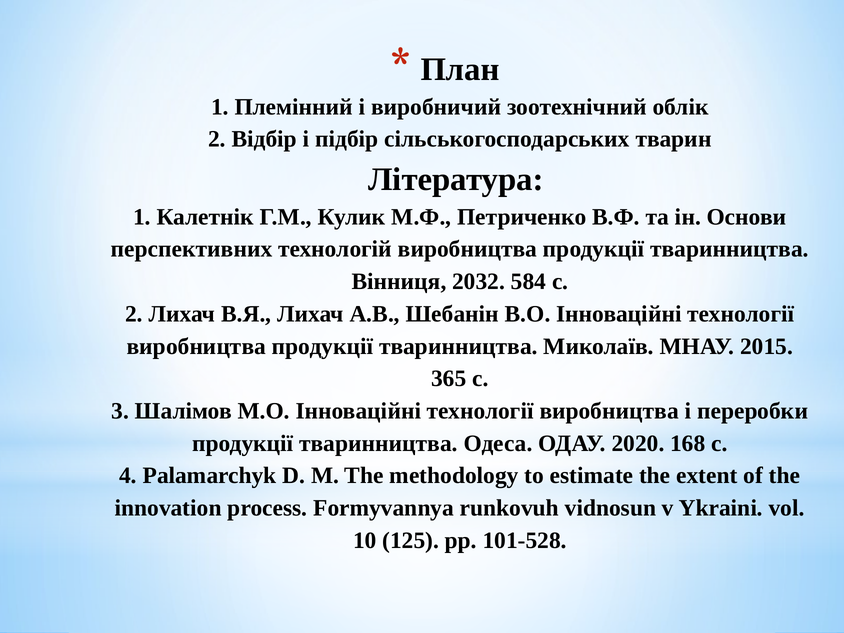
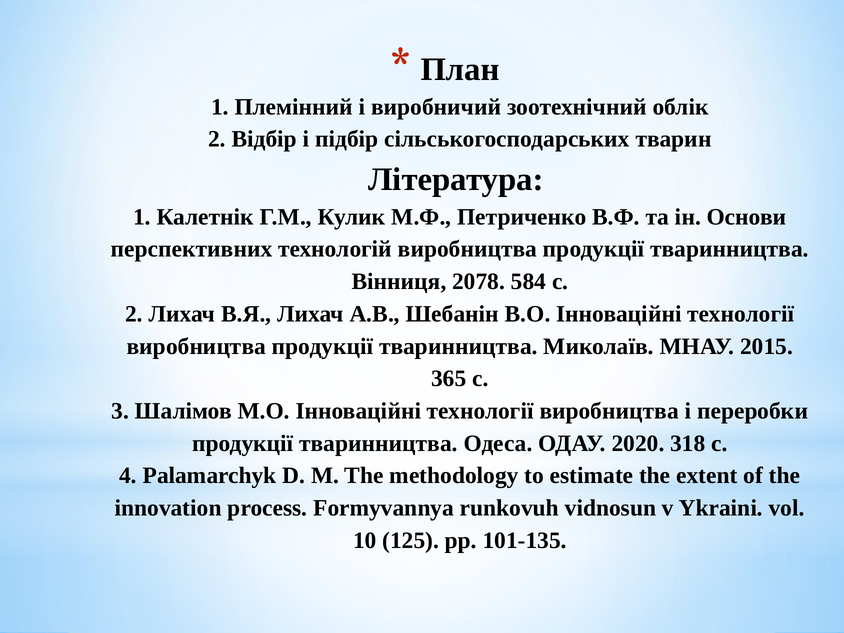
2032: 2032 -> 2078
168: 168 -> 318
101-528: 101-528 -> 101-135
